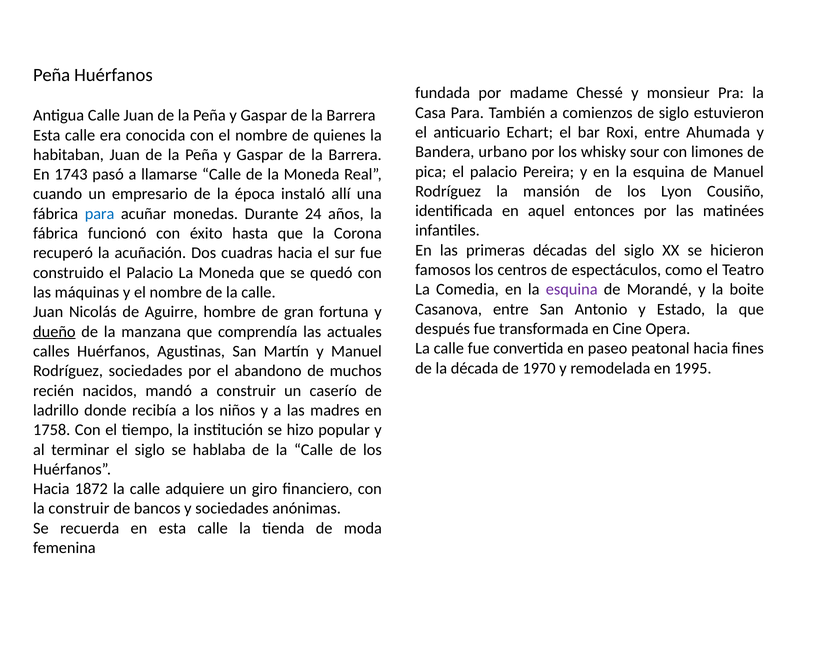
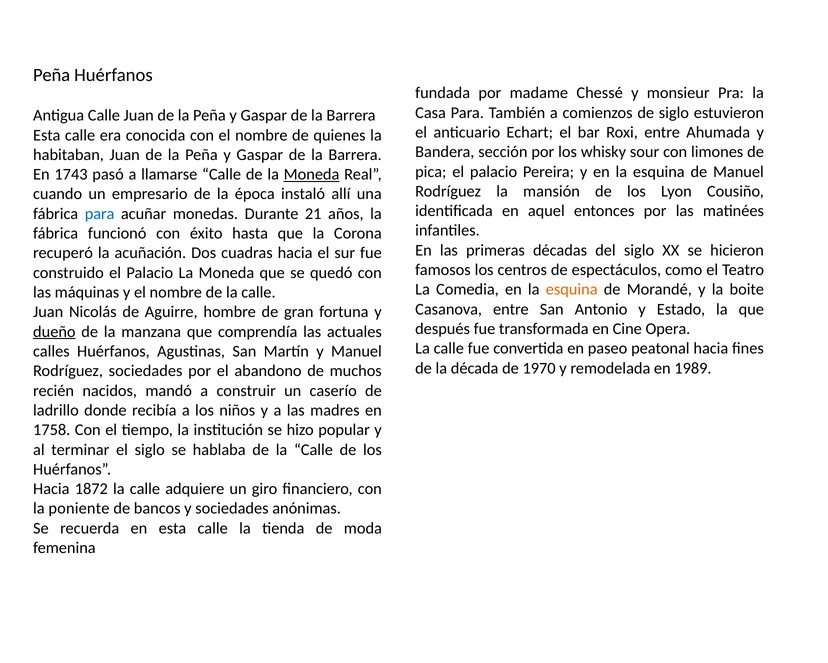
urbano: urbano -> sección
Moneda at (312, 174) underline: none -> present
24: 24 -> 21
esquina at (572, 289) colour: purple -> orange
1995: 1995 -> 1989
la construir: construir -> poniente
